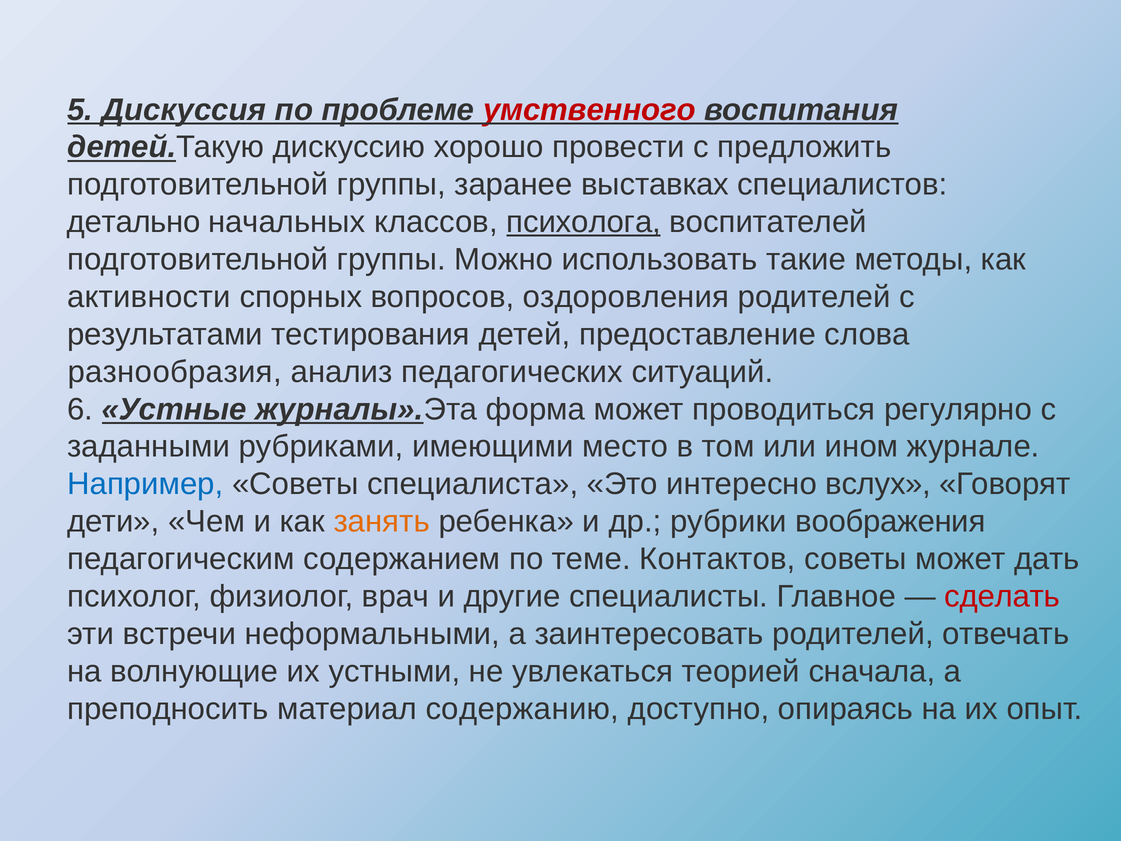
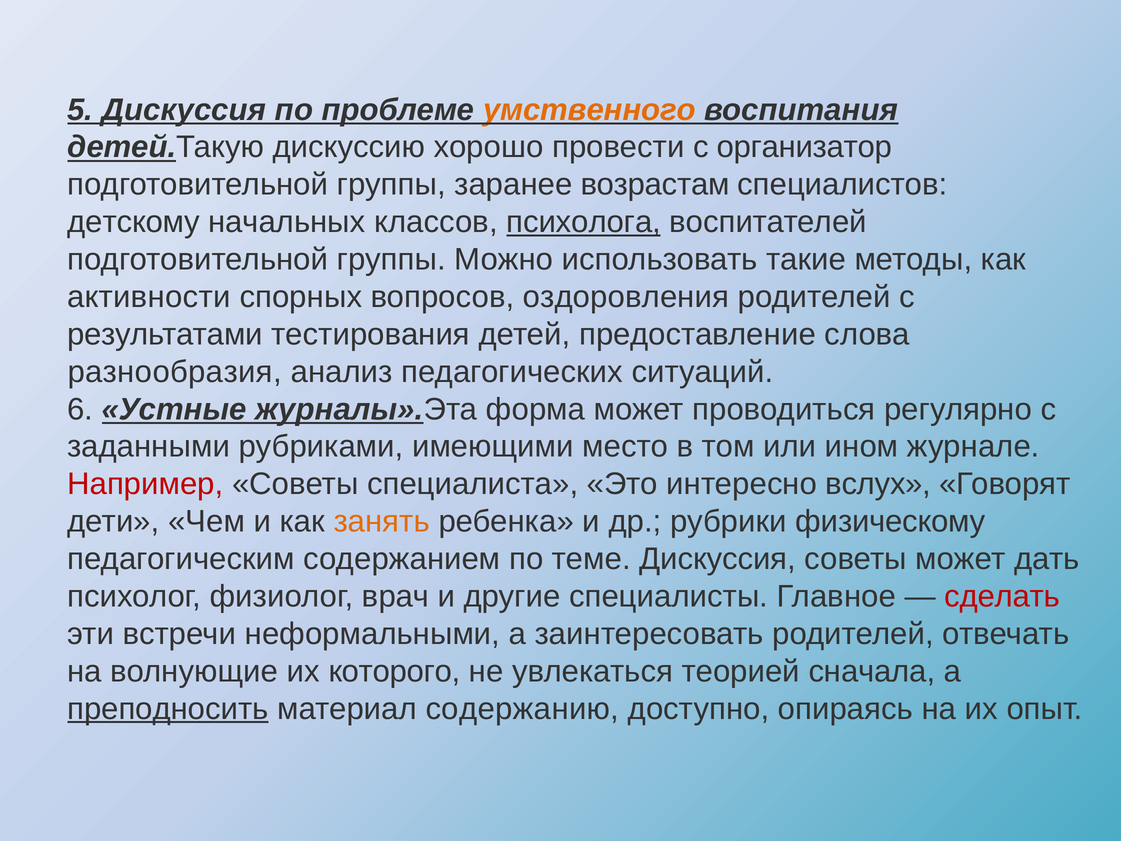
умственного colour: red -> orange
предложить: предложить -> организатор
выставках: выставках -> возрастам
детально: детально -> детскому
Например colour: blue -> red
воображения: воображения -> физическому
теме Контактов: Контактов -> Дискуссия
устными: устными -> которого
преподносить underline: none -> present
